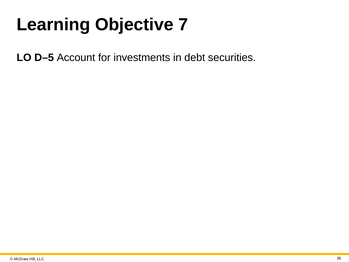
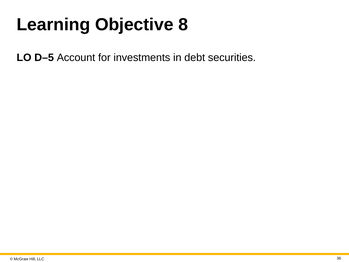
7: 7 -> 8
